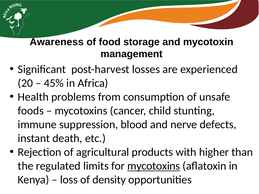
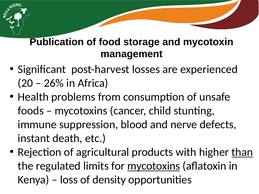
Awareness: Awareness -> Publication
45%: 45% -> 26%
than underline: none -> present
